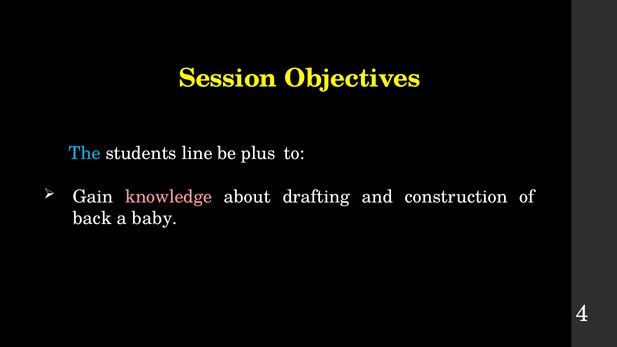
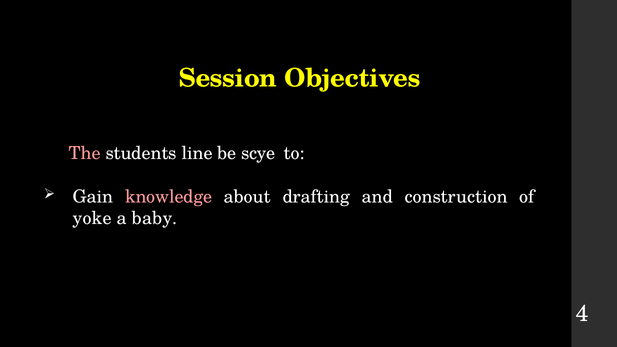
The colour: light blue -> pink
plus: plus -> scye
back: back -> yoke
